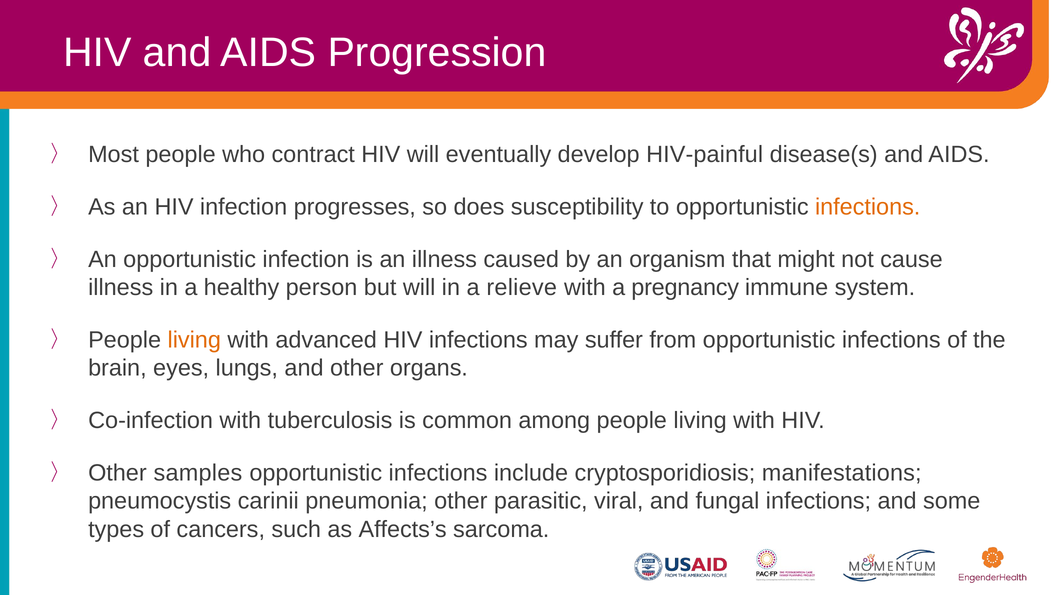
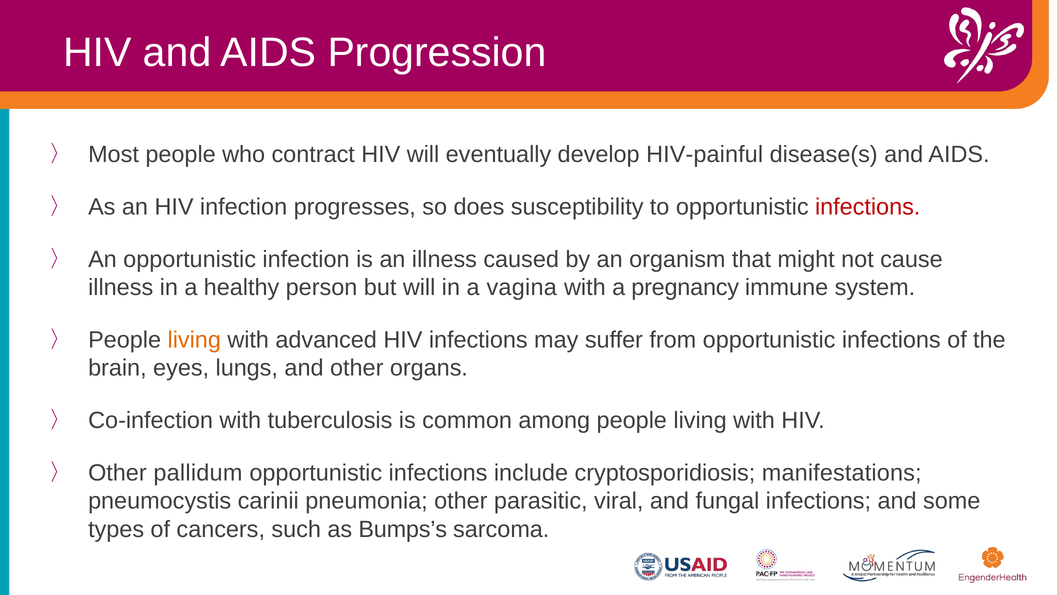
infections at (868, 207) colour: orange -> red
relieve: relieve -> vagina
samples: samples -> pallidum
Affects’s: Affects’s -> Bumps’s
